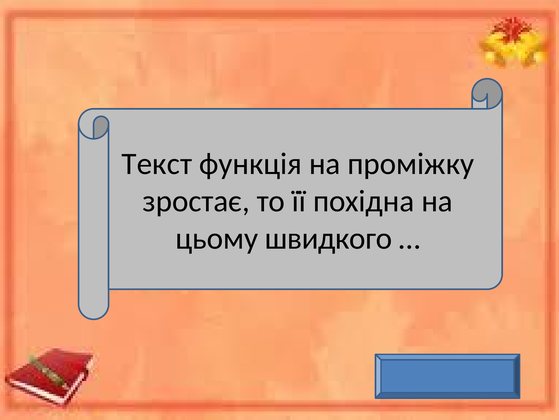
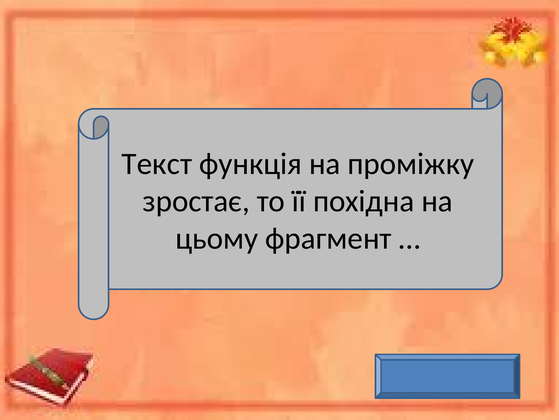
швидкого: швидкого -> фрагмент
